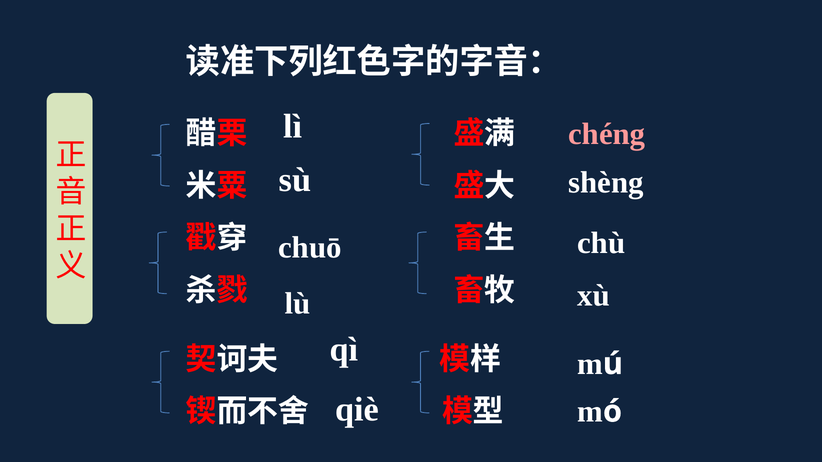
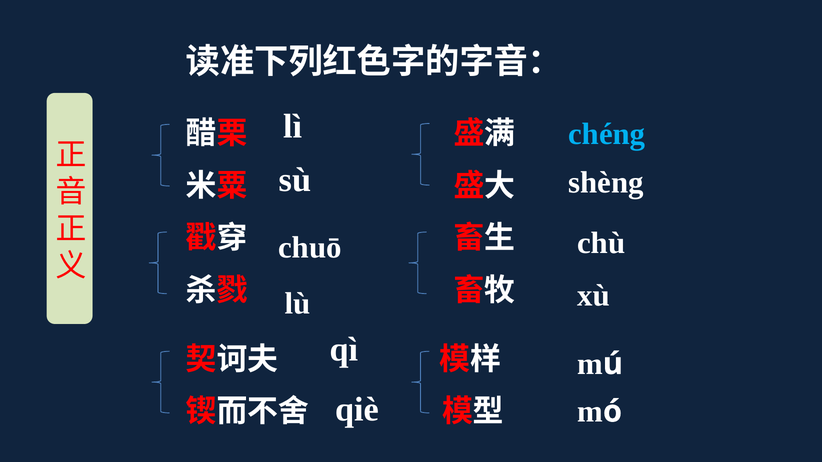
chéng colour: pink -> light blue
